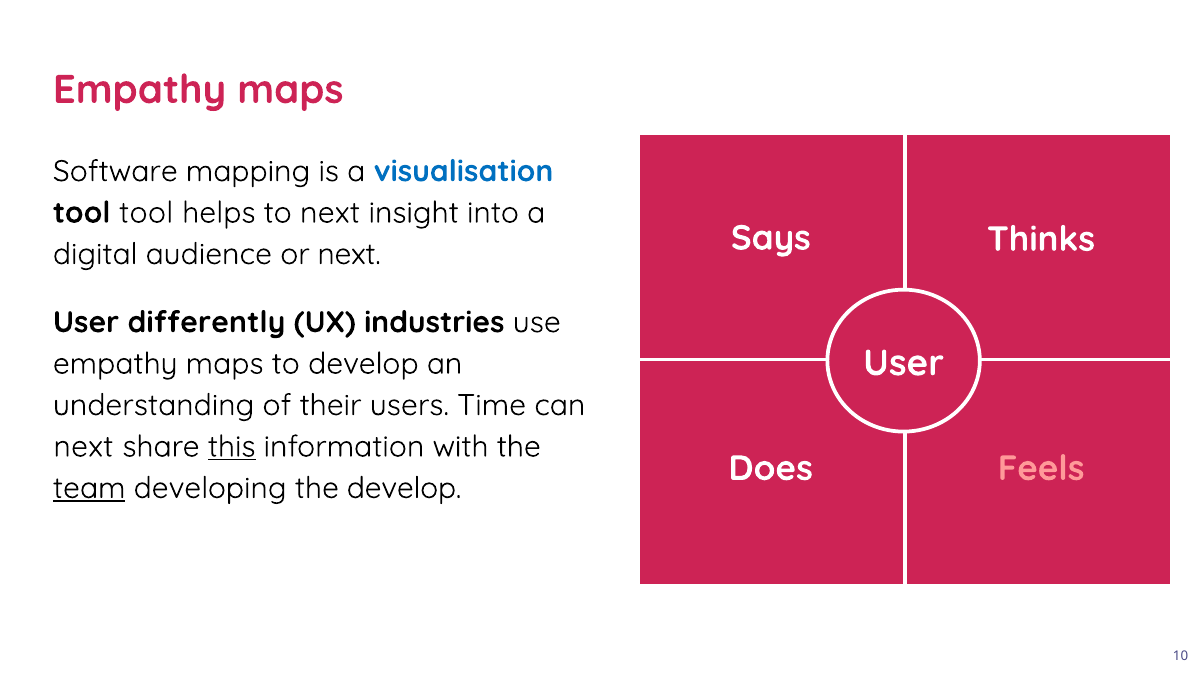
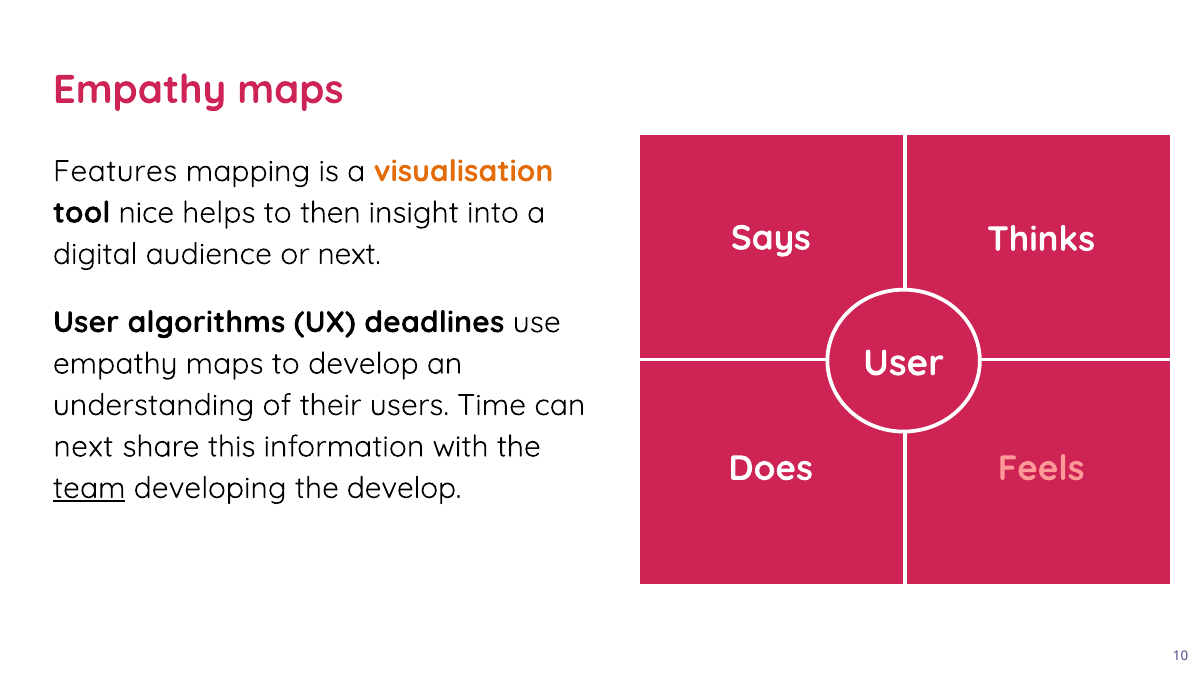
Software: Software -> Features
visualisation colour: blue -> orange
tool tool: tool -> nice
to next: next -> then
differently: differently -> algorithms
industries: industries -> deadlines
this underline: present -> none
